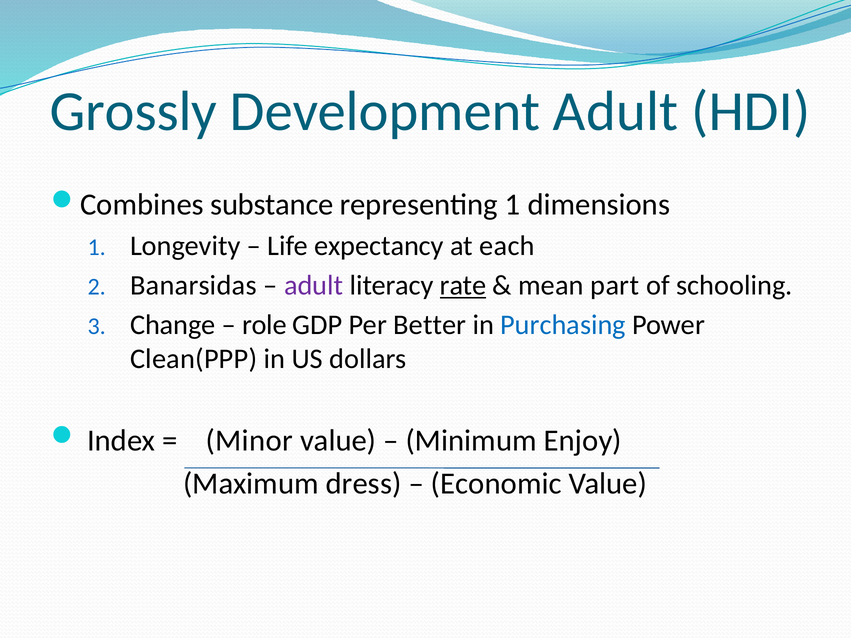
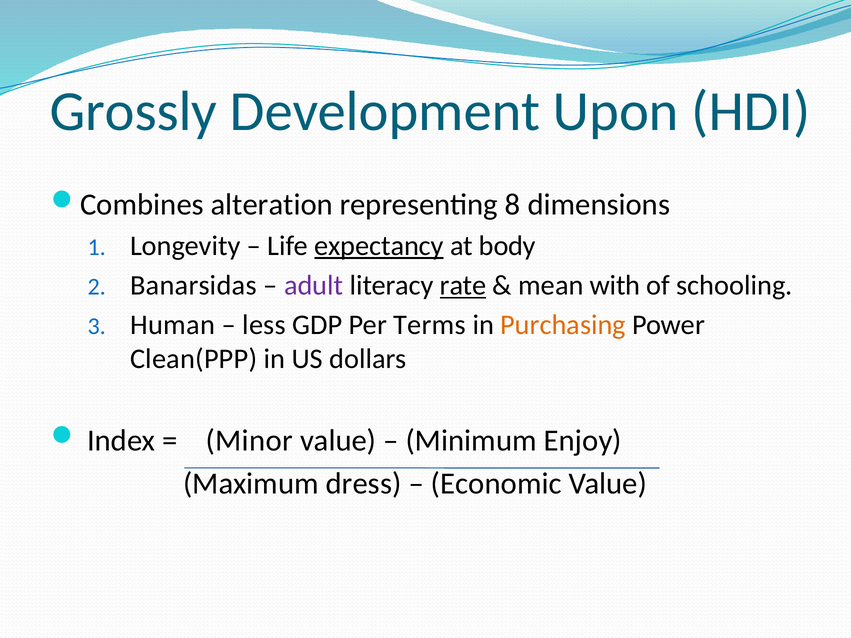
Development Adult: Adult -> Upon
substance: substance -> alteration
representing 1: 1 -> 8
expectancy underline: none -> present
each: each -> body
part: part -> with
Change: Change -> Human
role: role -> less
Better: Better -> Terms
Purchasing colour: blue -> orange
